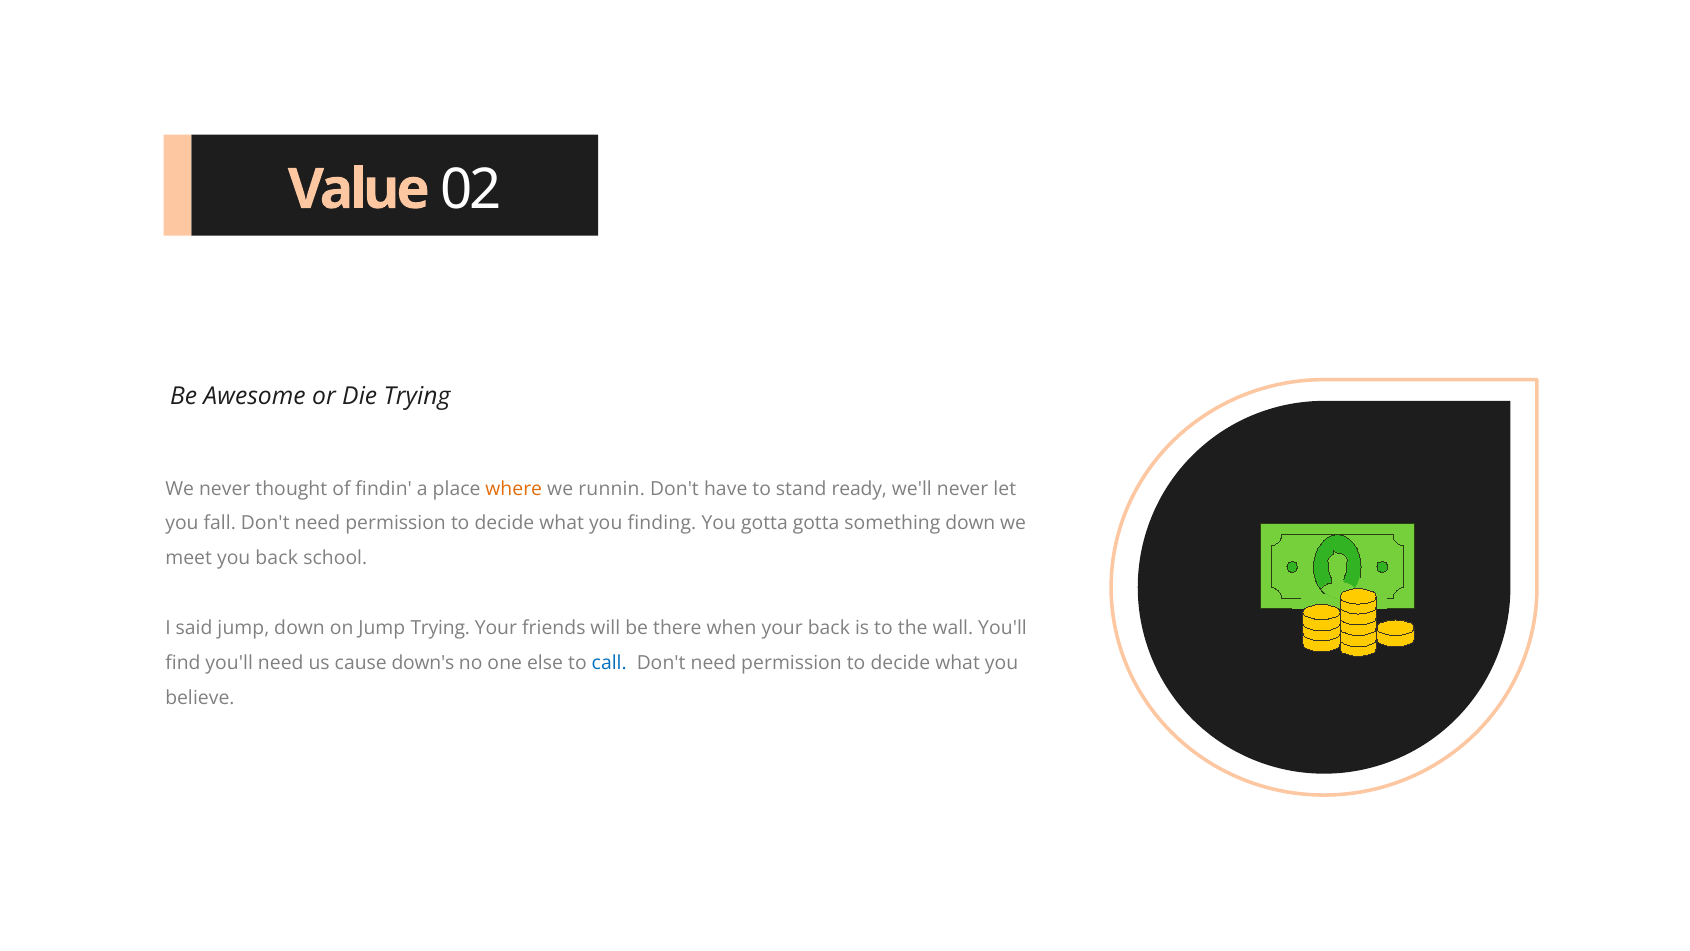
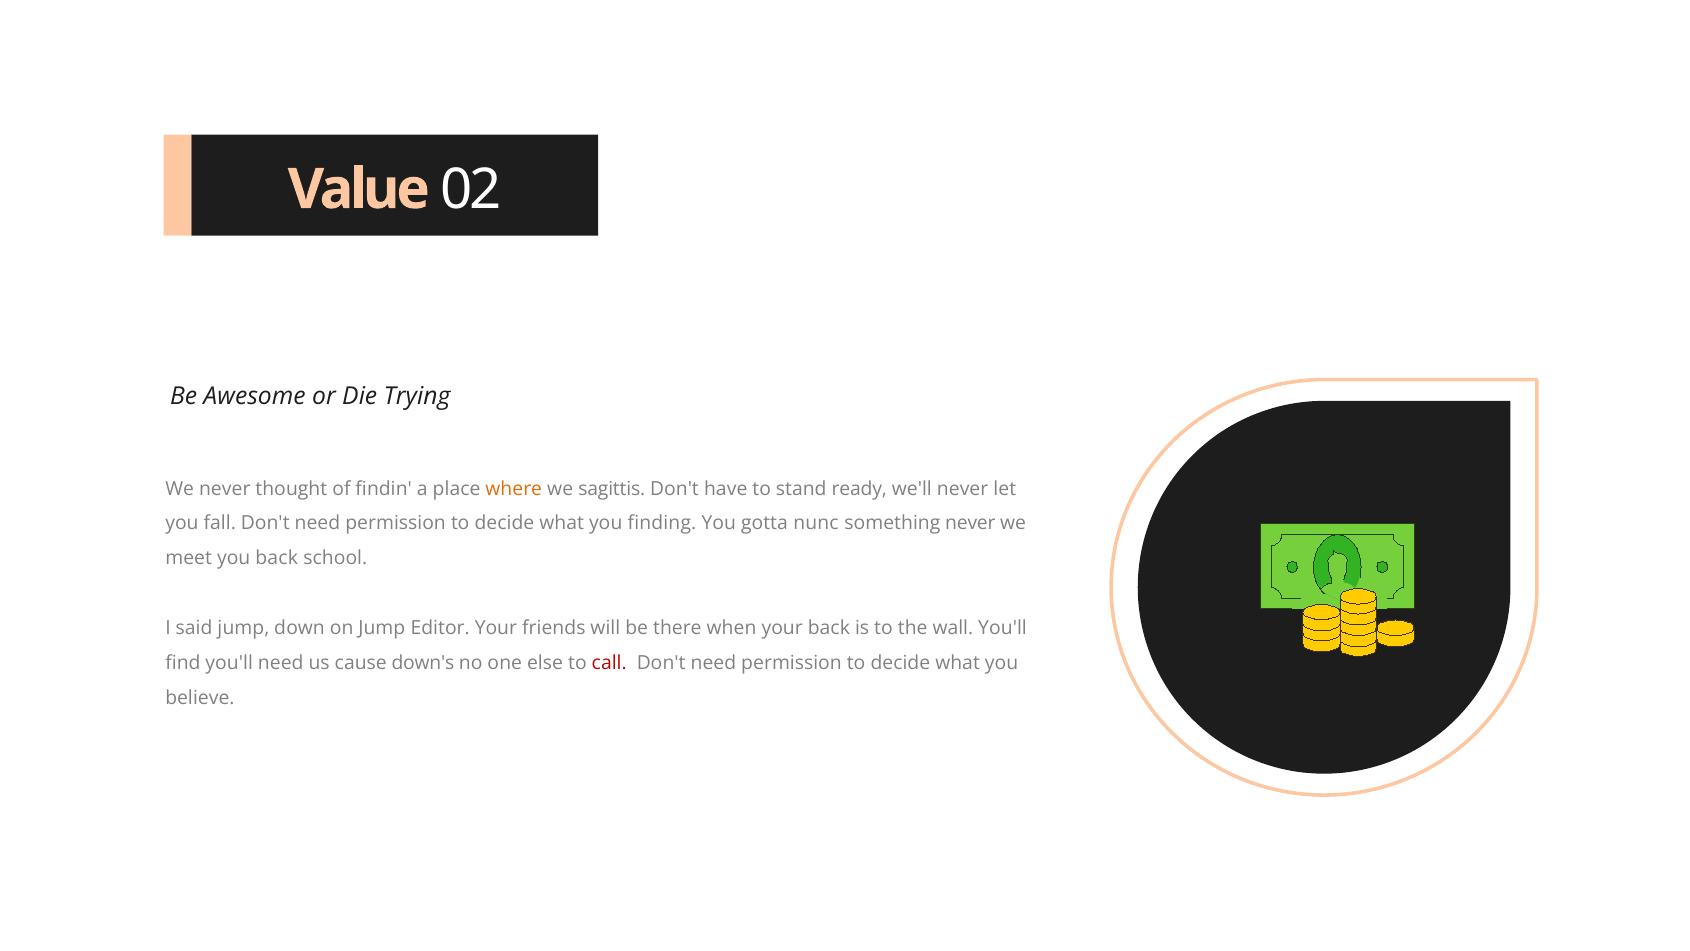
runnin: runnin -> sagittis
gotta gotta: gotta -> nunc
something down: down -> never
Jump Trying: Trying -> Editor
call colour: blue -> red
